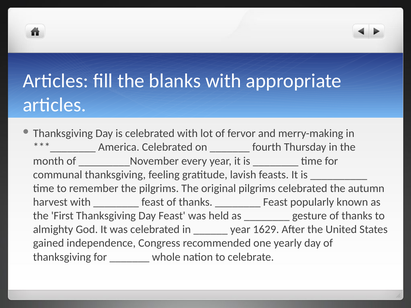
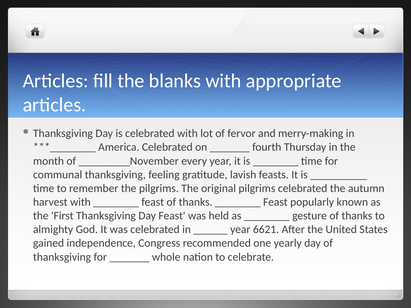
1629: 1629 -> 6621
